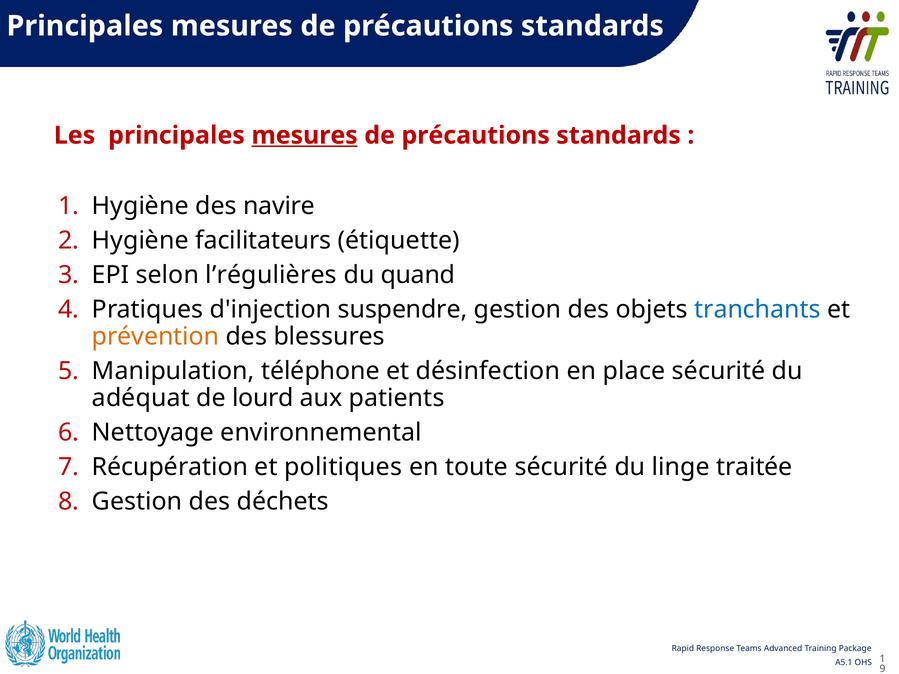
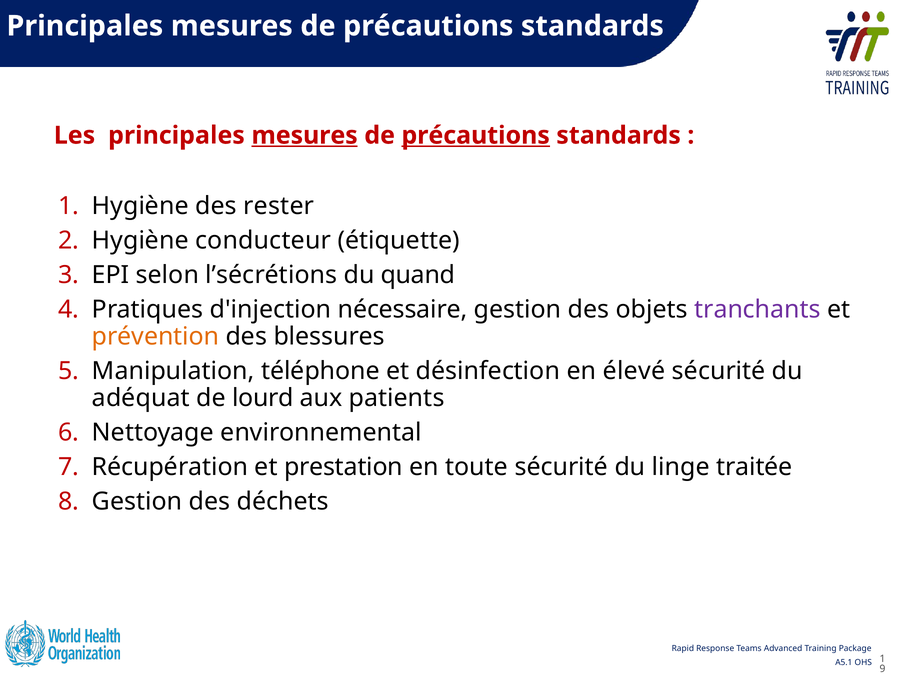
précautions at (476, 135) underline: none -> present
navire: navire -> rester
facilitateurs: facilitateurs -> conducteur
l’régulières: l’régulières -> l’sécrétions
suspendre: suspendre -> nécessaire
tranchants colour: blue -> purple
place: place -> élevé
politiques: politiques -> prestation
